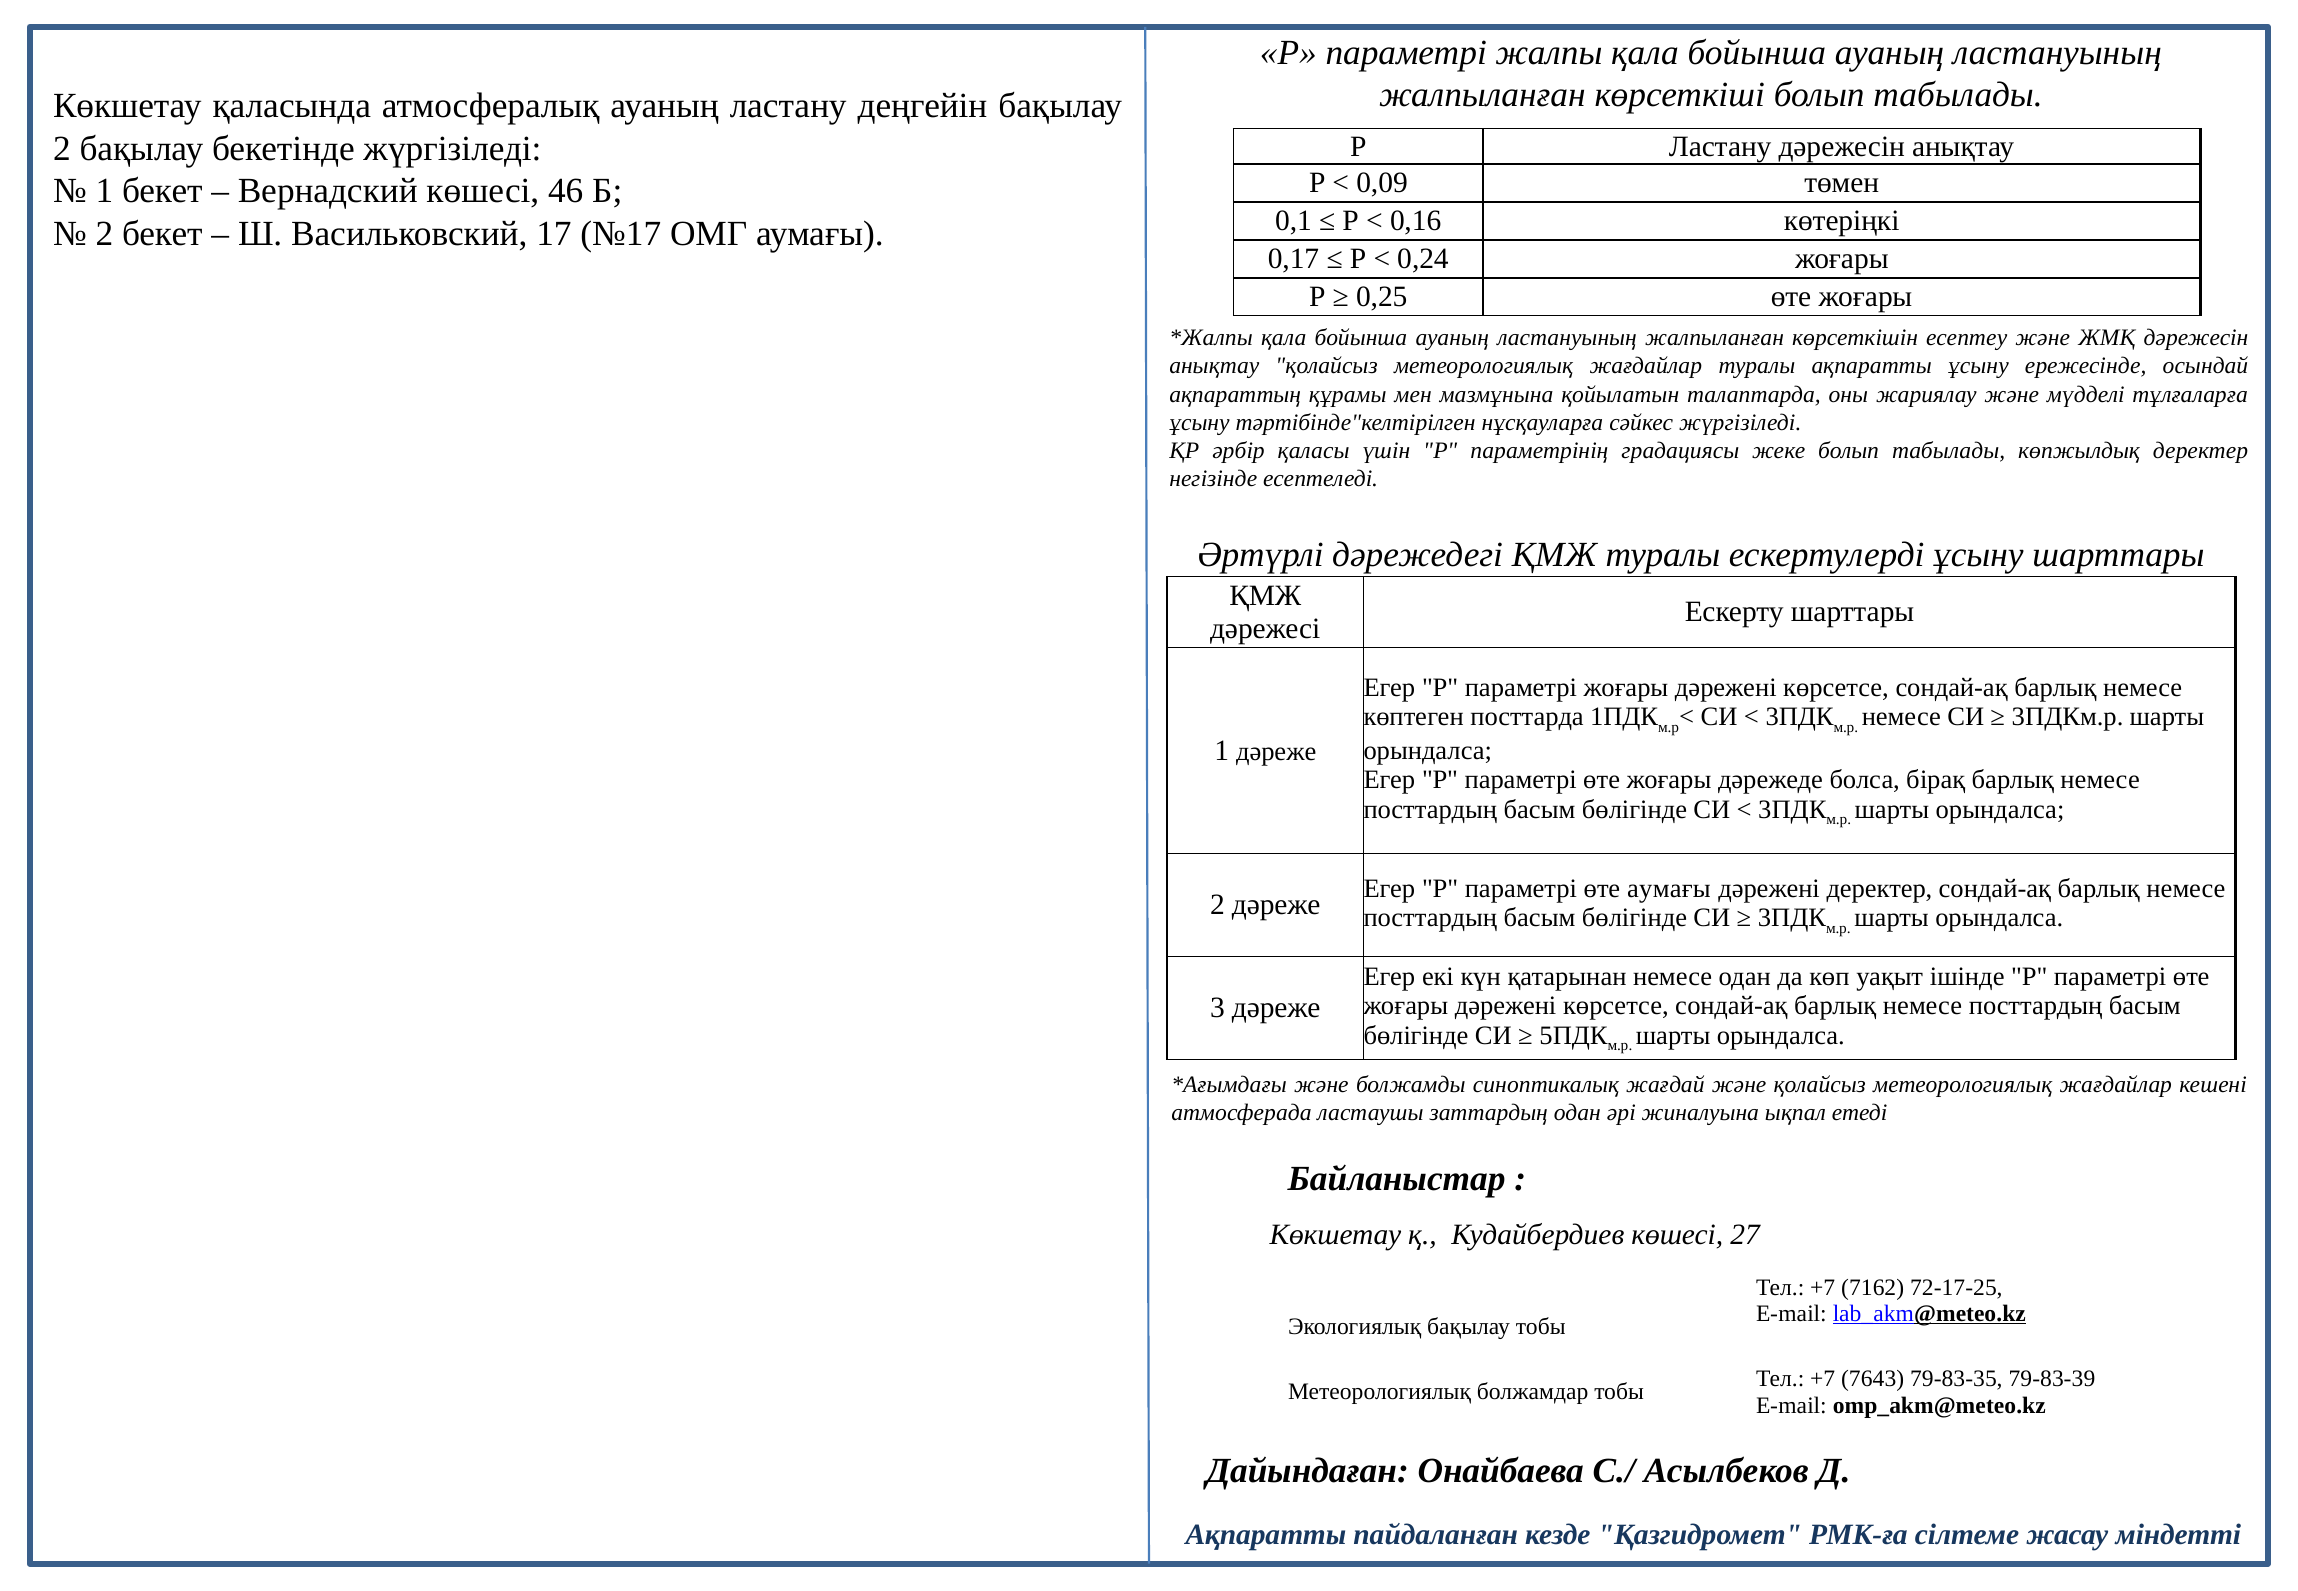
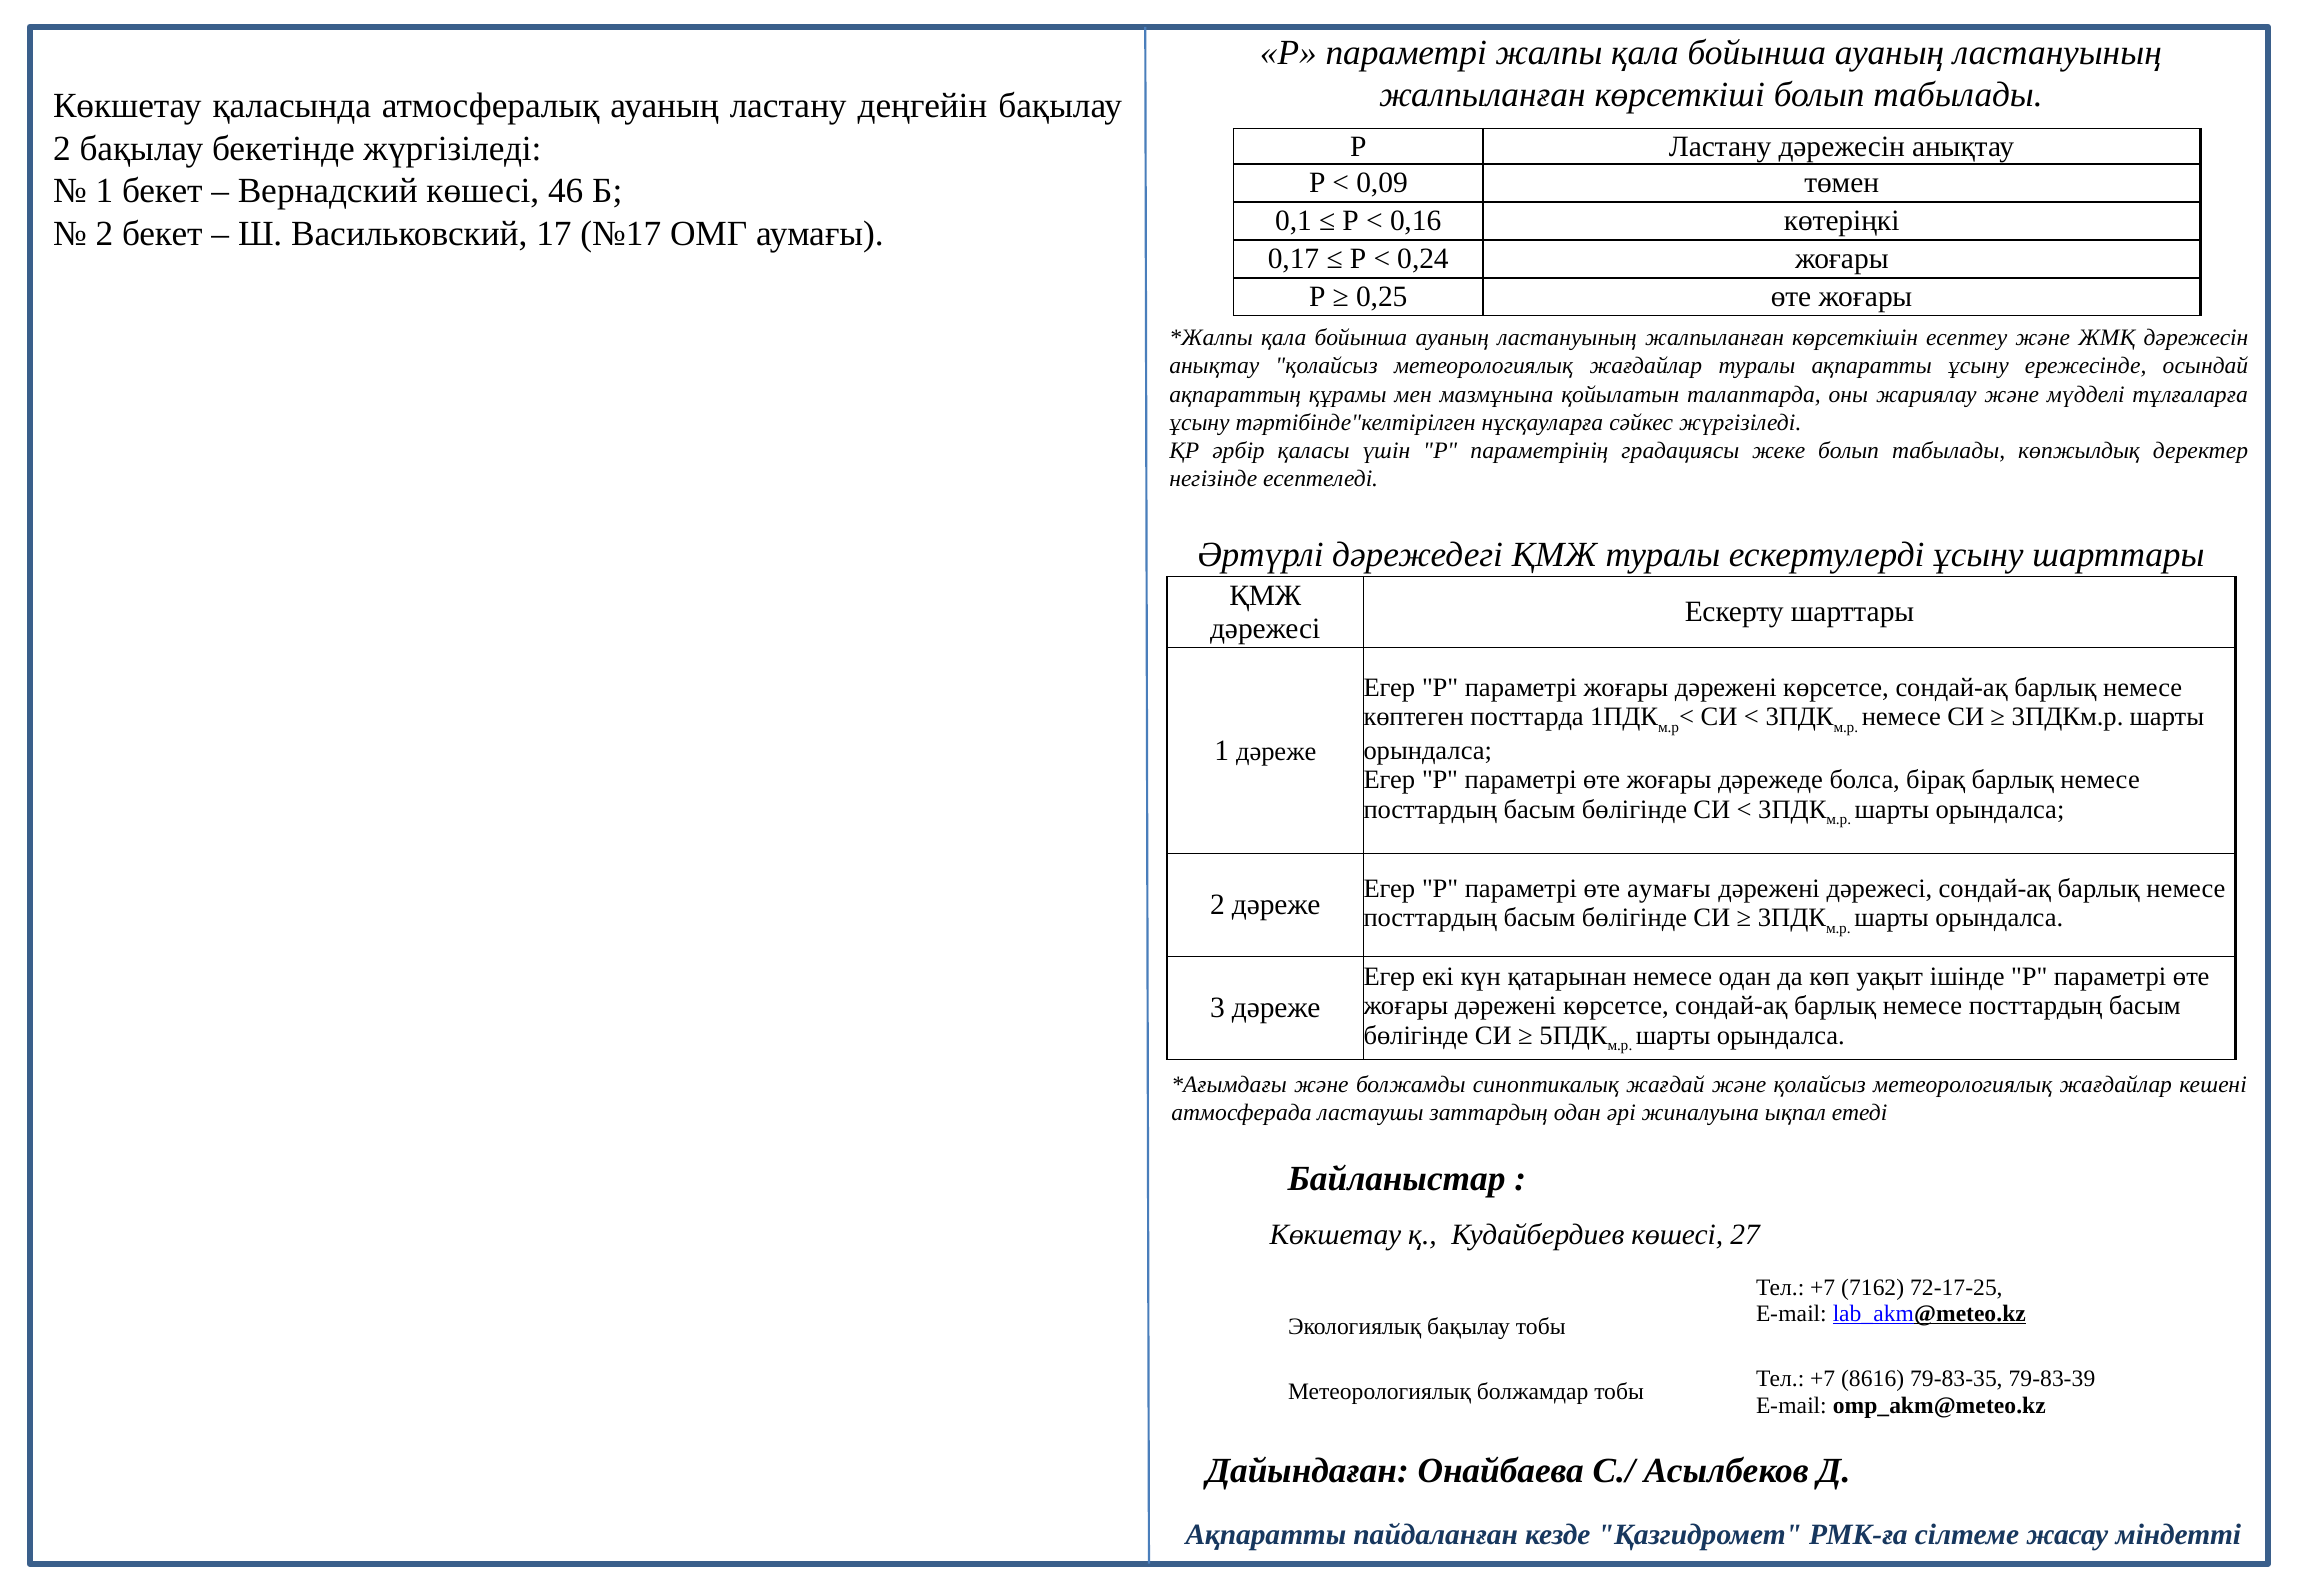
дәрежені деректер: деректер -> дәрежесі
7643: 7643 -> 8616
